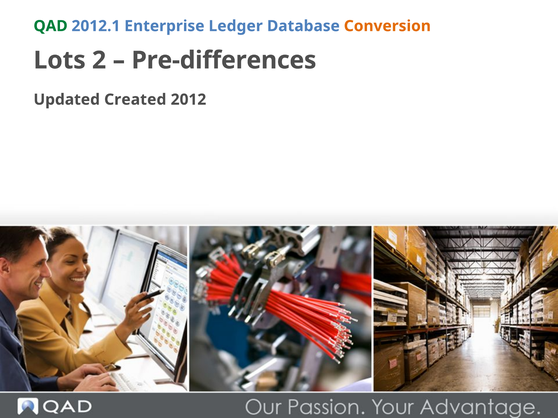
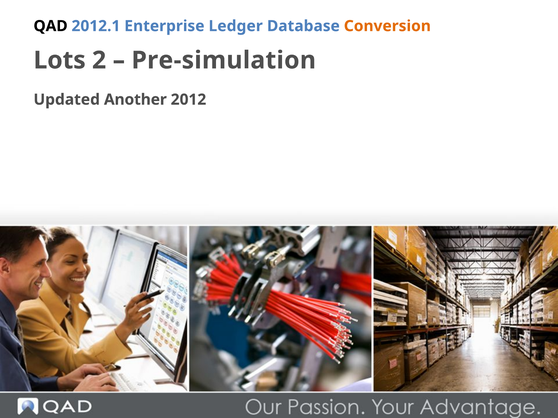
QAD colour: green -> black
Pre-differences: Pre-differences -> Pre-simulation
Created: Created -> Another
